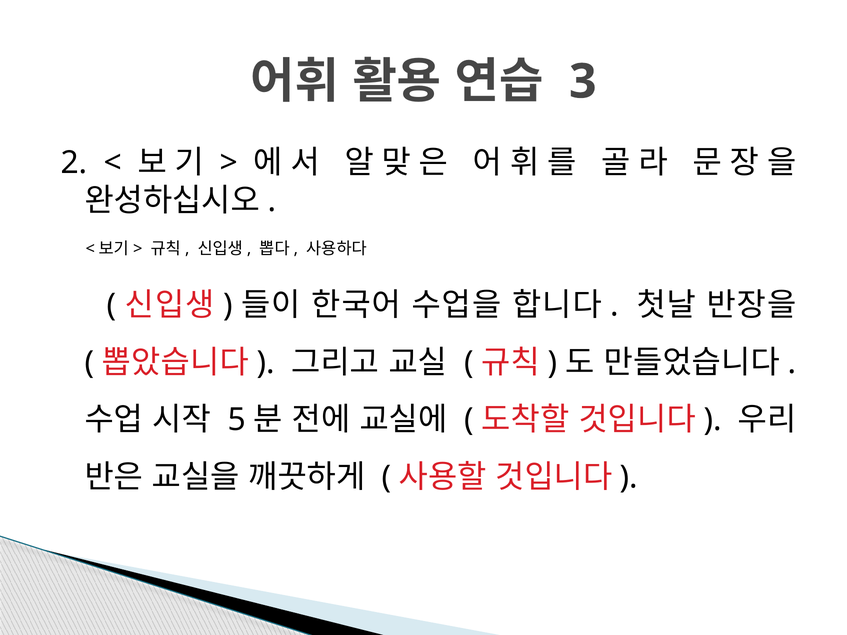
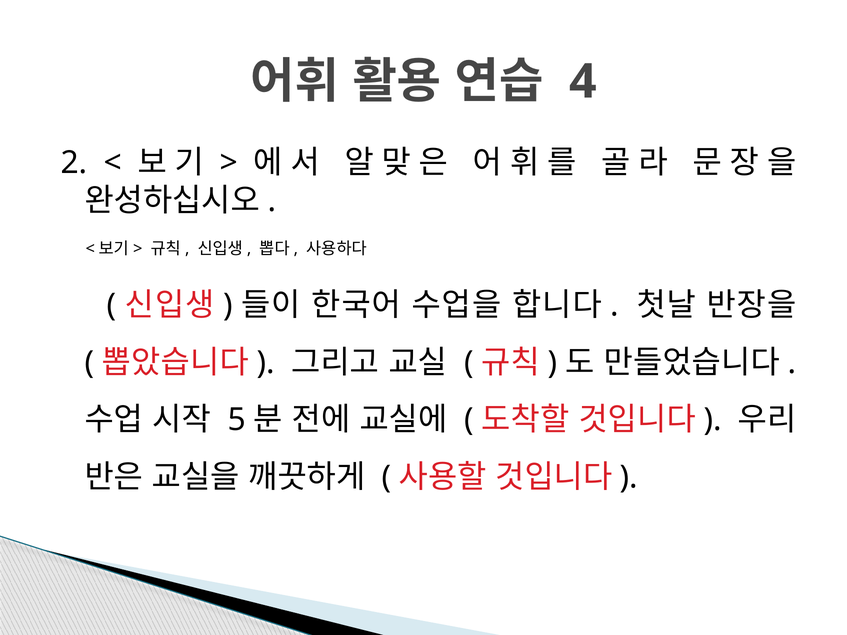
3: 3 -> 4
